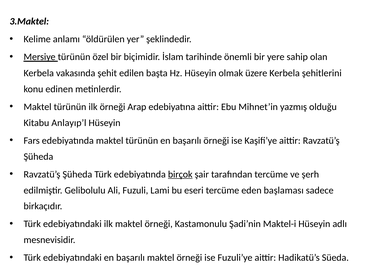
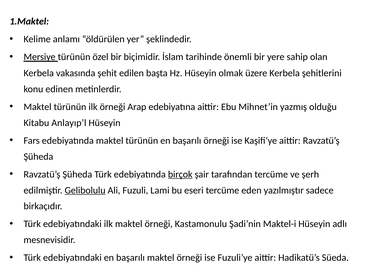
3.Maktel: 3.Maktel -> 1.Maktel
Gelibolulu underline: none -> present
başlaması: başlaması -> yazılmıştır
